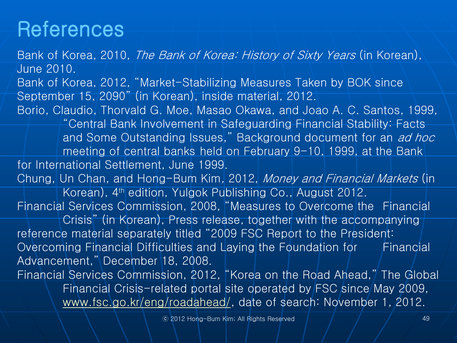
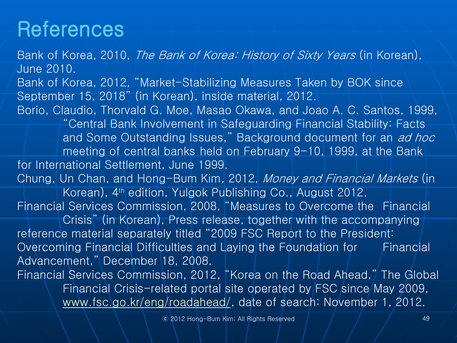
2090: 2090 -> 2018
